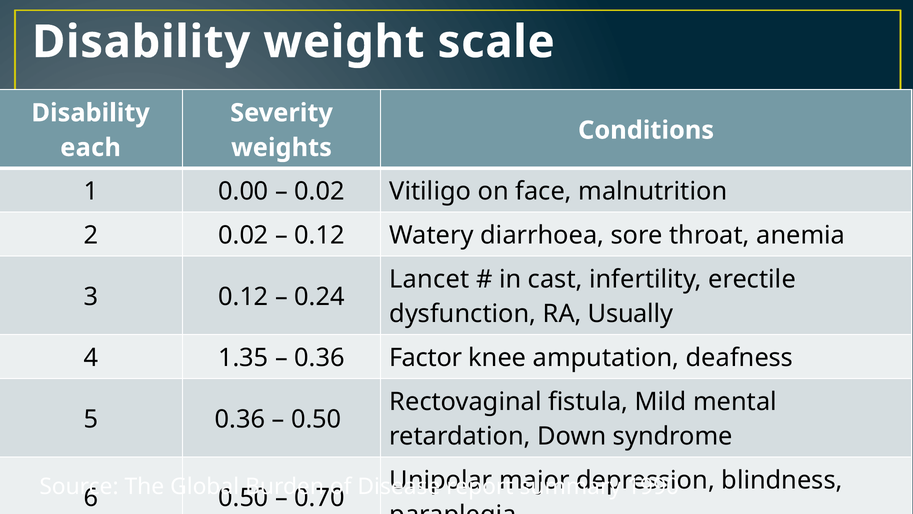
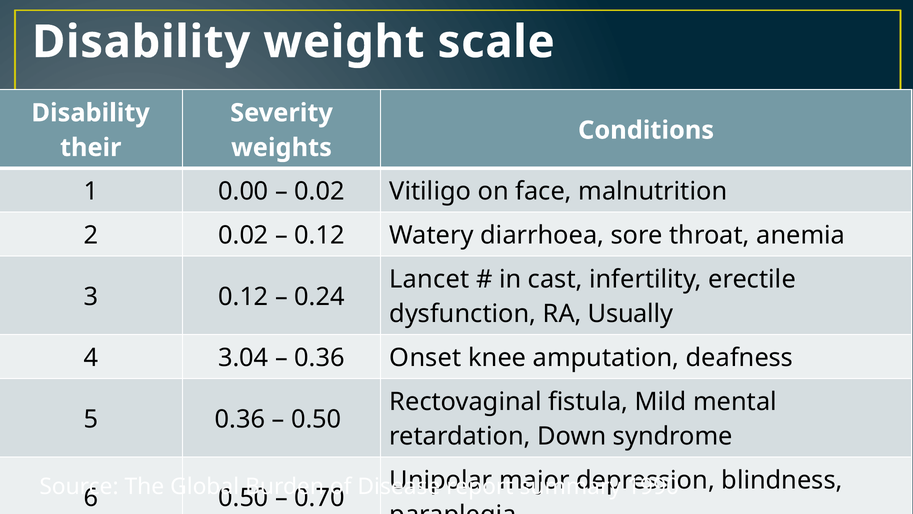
each: each -> their
1.35: 1.35 -> 3.04
Factor: Factor -> Onset
